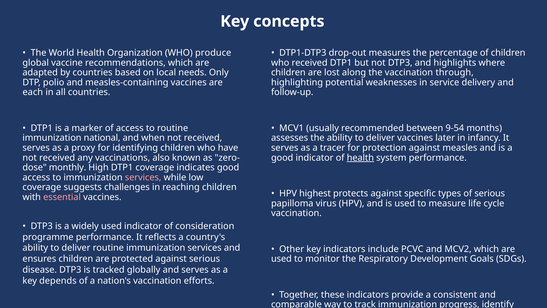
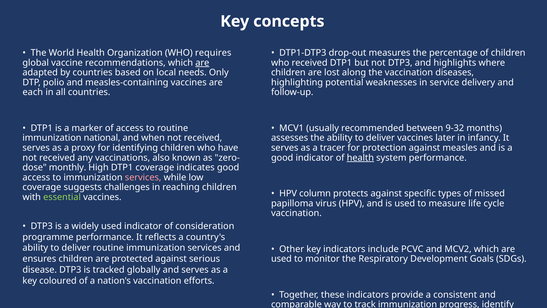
produce: produce -> requires
are at (202, 63) underline: none -> present
through: through -> diseases
9-54: 9-54 -> 9-32
highest: highest -> column
of serious: serious -> missed
essential colour: pink -> light green
depends: depends -> coloured
